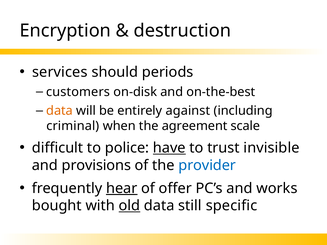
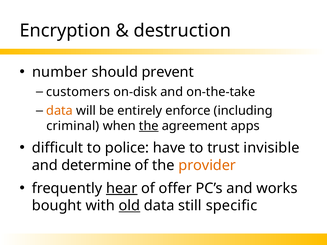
services: services -> number
periods: periods -> prevent
on-the-best: on-the-best -> on-the-take
against: against -> enforce
the at (149, 126) underline: none -> present
scale: scale -> apps
have underline: present -> none
provisions: provisions -> determine
provider colour: blue -> orange
